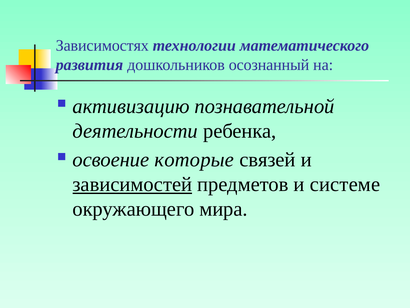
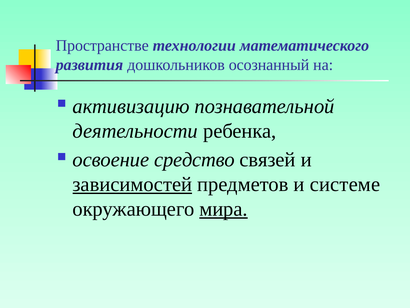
Зависимостях: Зависимостях -> Пространстве
которые: которые -> средство
мира underline: none -> present
